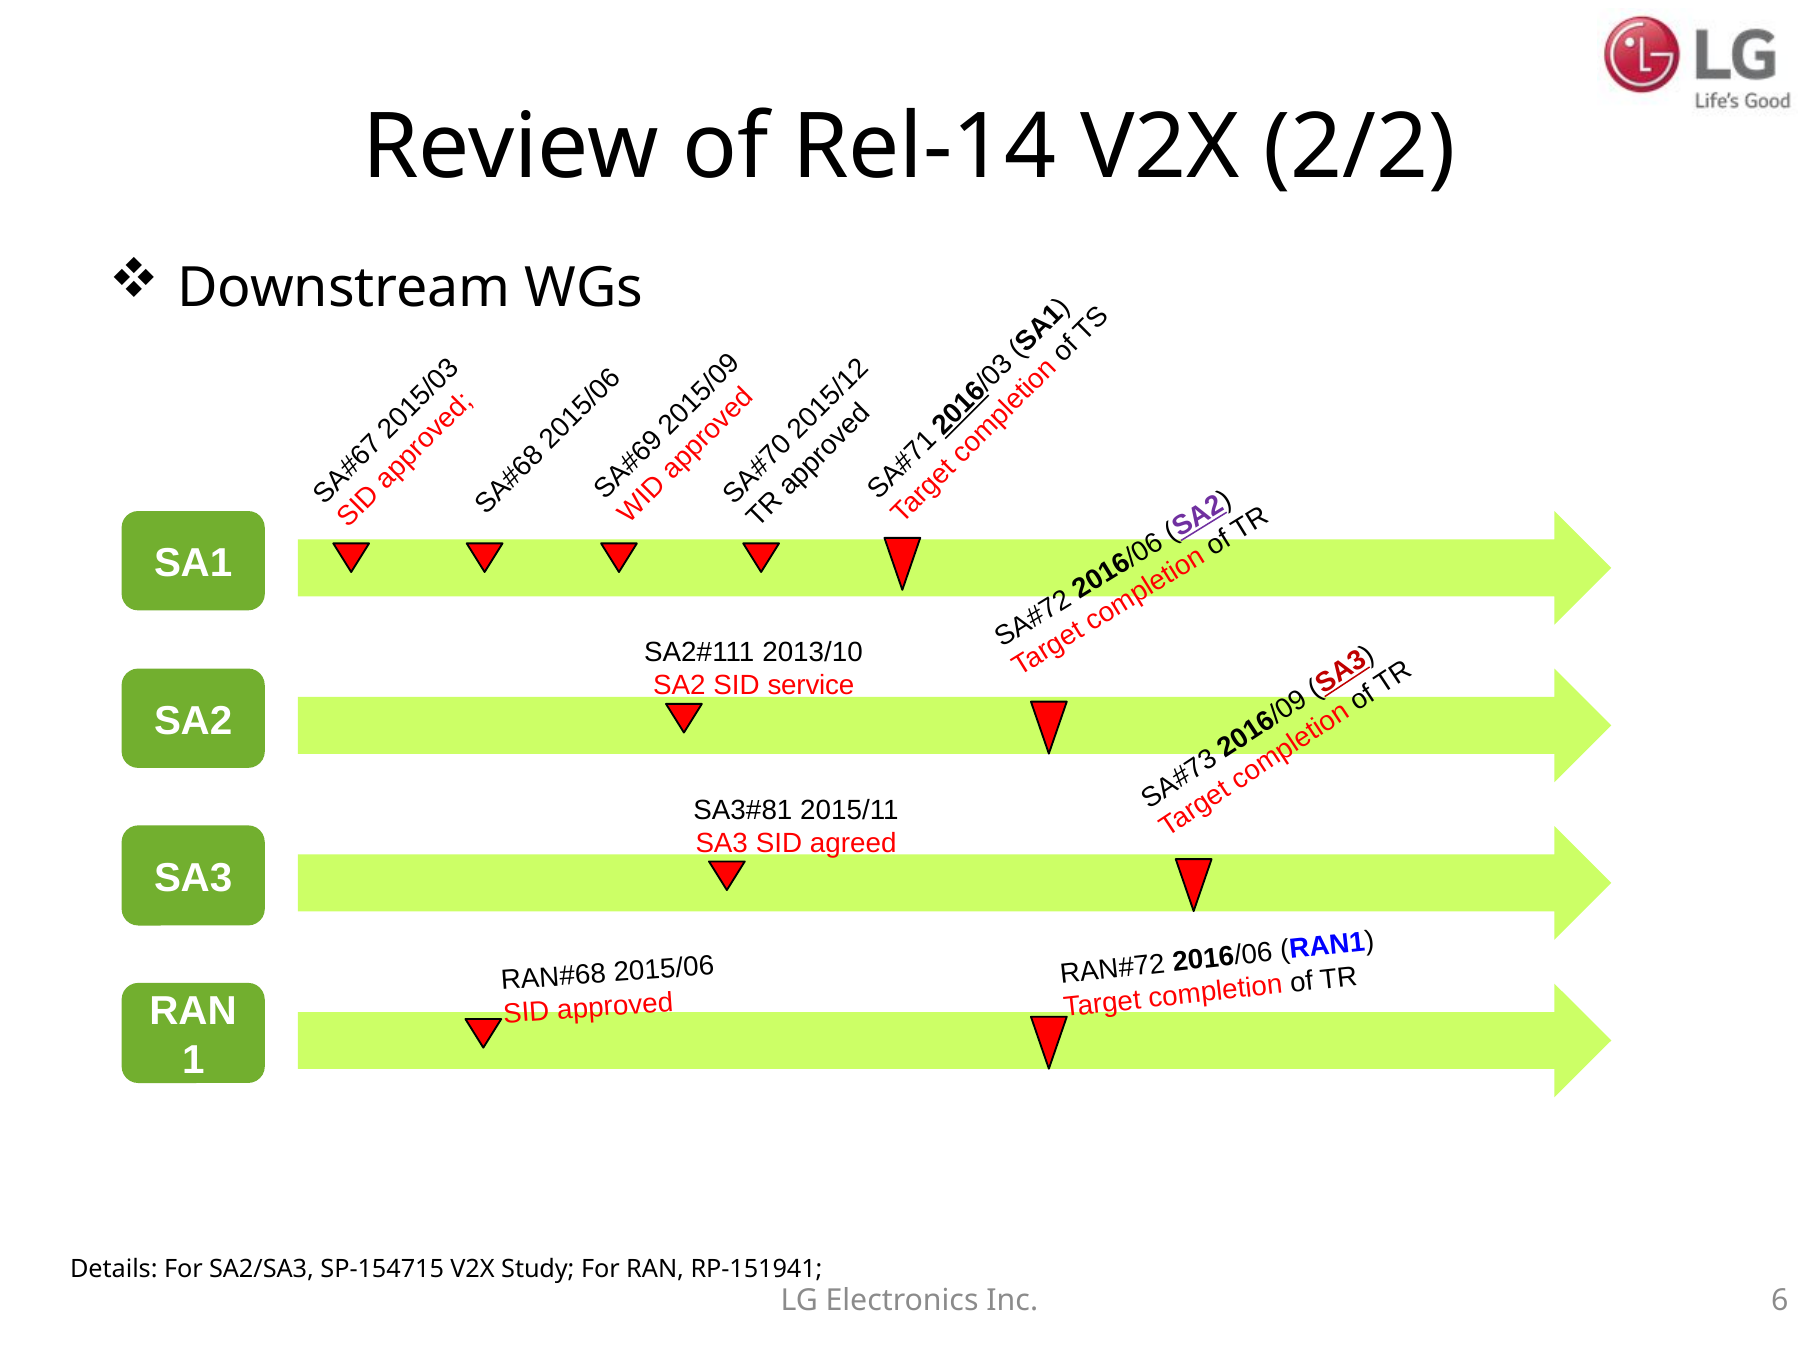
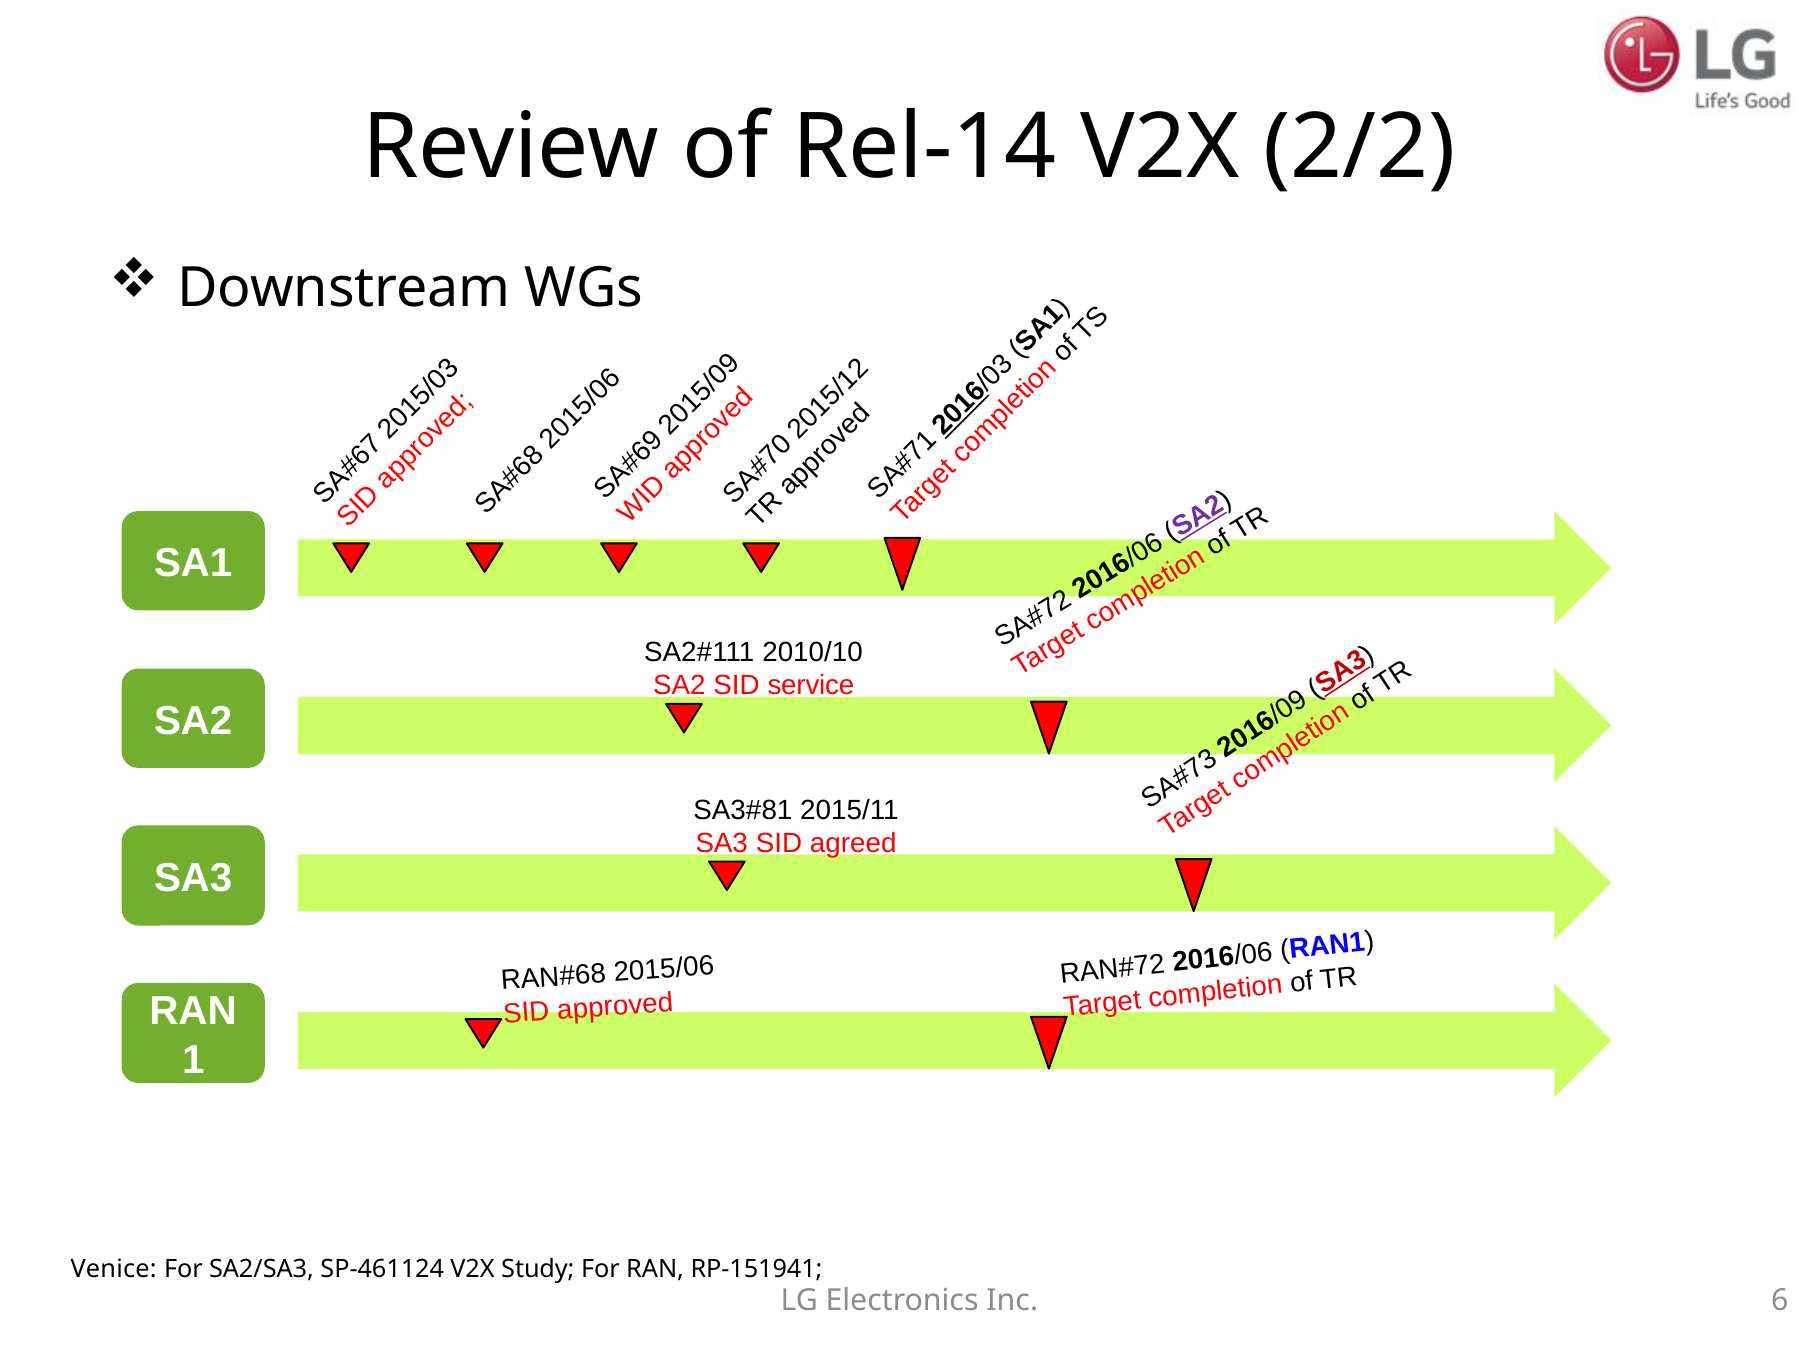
2013/10: 2013/10 -> 2010/10
Details: Details -> Venice
SP-154715: SP-154715 -> SP-461124
